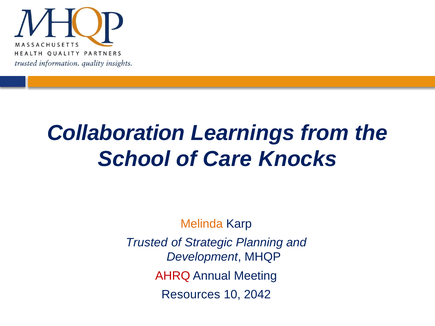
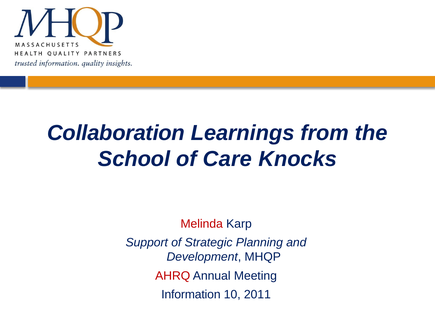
Melinda colour: orange -> red
Trusted: Trusted -> Support
Resources: Resources -> Information
2042: 2042 -> 2011
